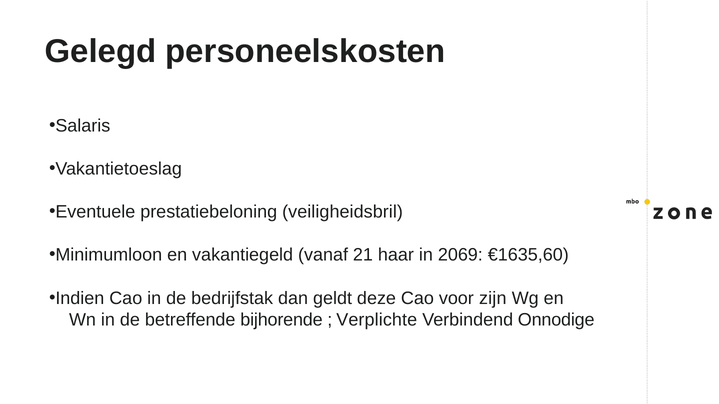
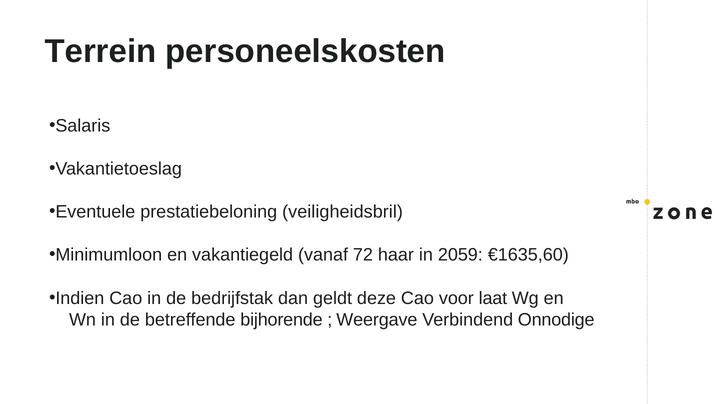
Gelegd: Gelegd -> Terrein
21: 21 -> 72
2069: 2069 -> 2059
zijn: zijn -> laat
Verplichte: Verplichte -> Weergave
